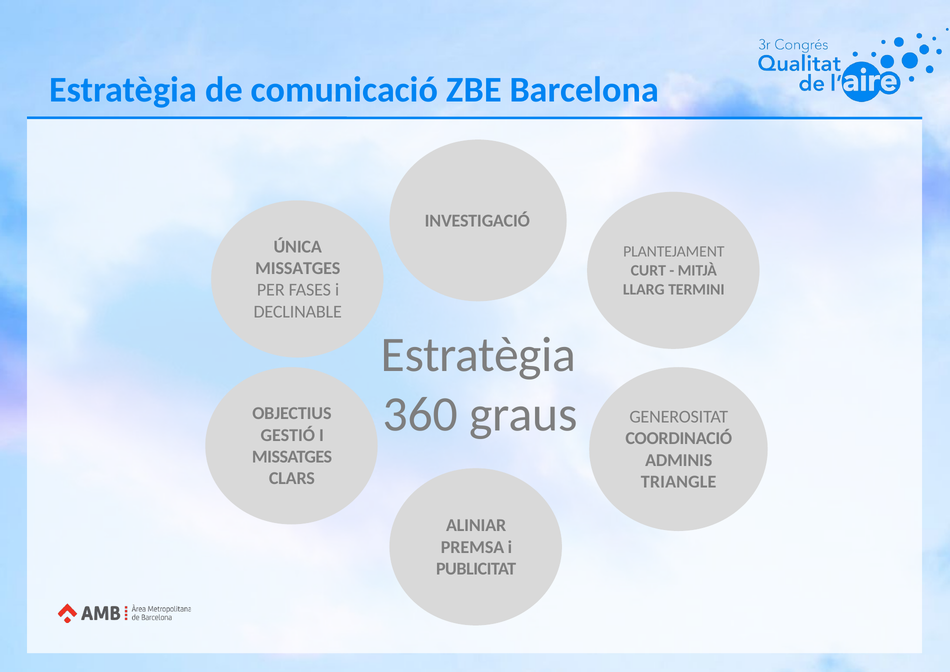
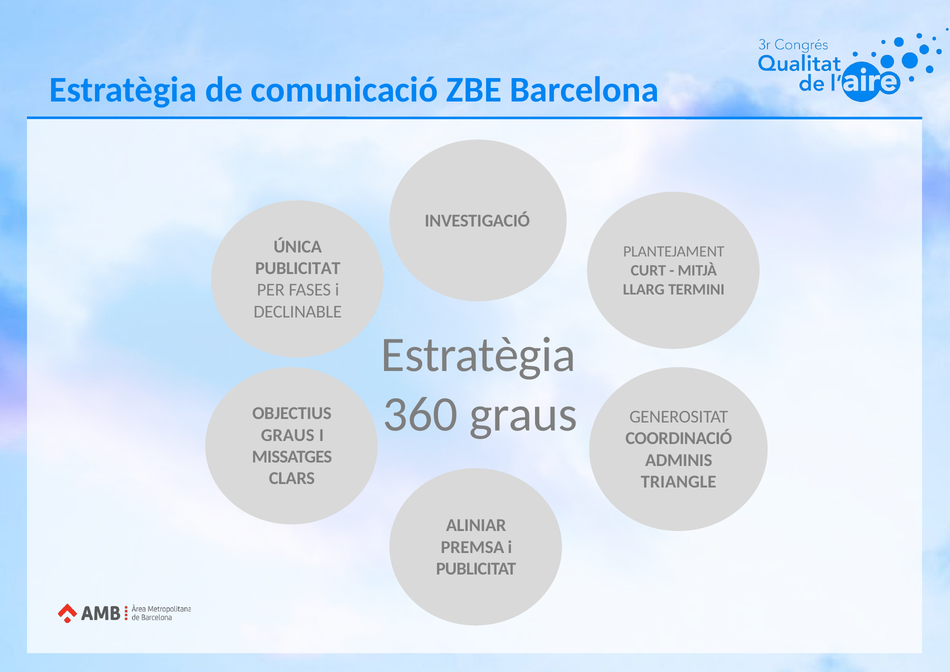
MISSATGES at (298, 268): MISSATGES -> PUBLICITAT
GESTIÓ at (288, 435): GESTIÓ -> GRAUS
